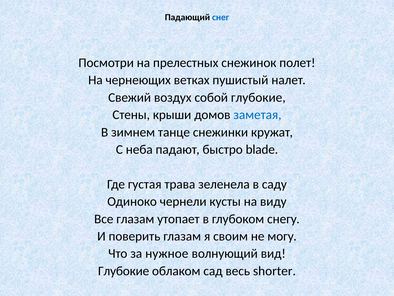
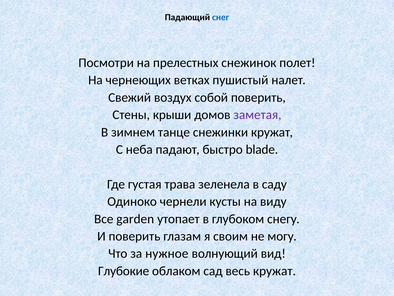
собой глубокие: глубокие -> поверить
заметая colour: blue -> purple
Все глазам: глазам -> garden
весь shorter: shorter -> кружат
